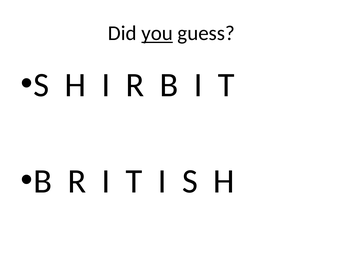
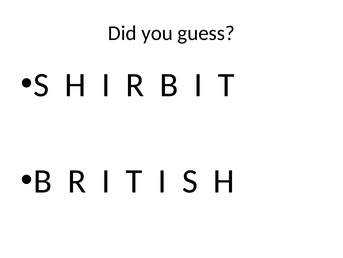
you underline: present -> none
